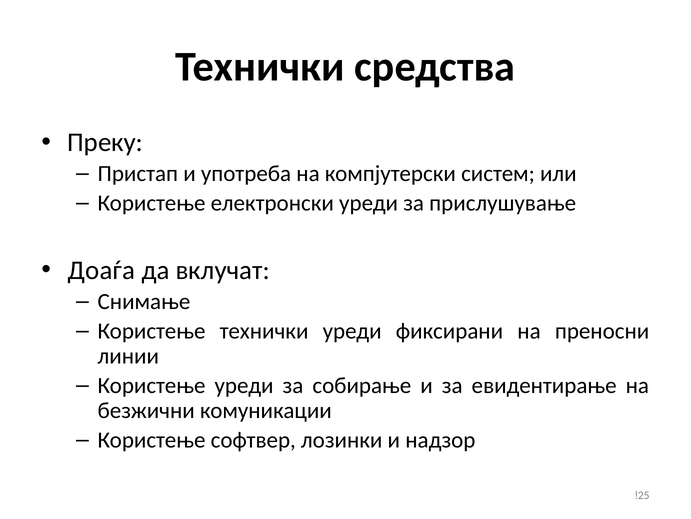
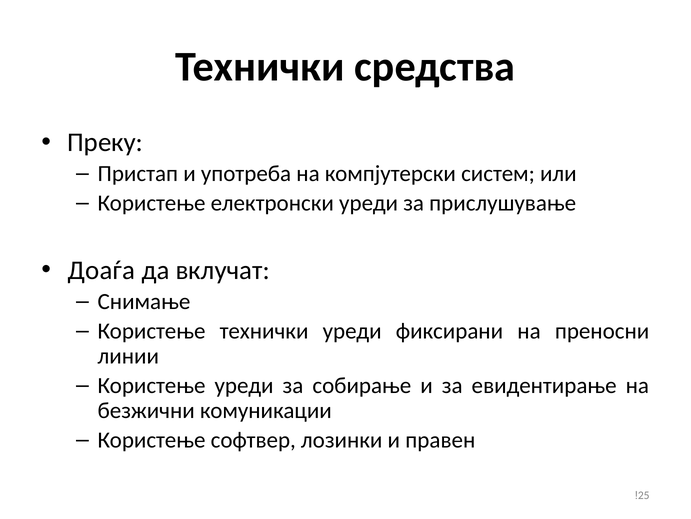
надзор: надзор -> правен
